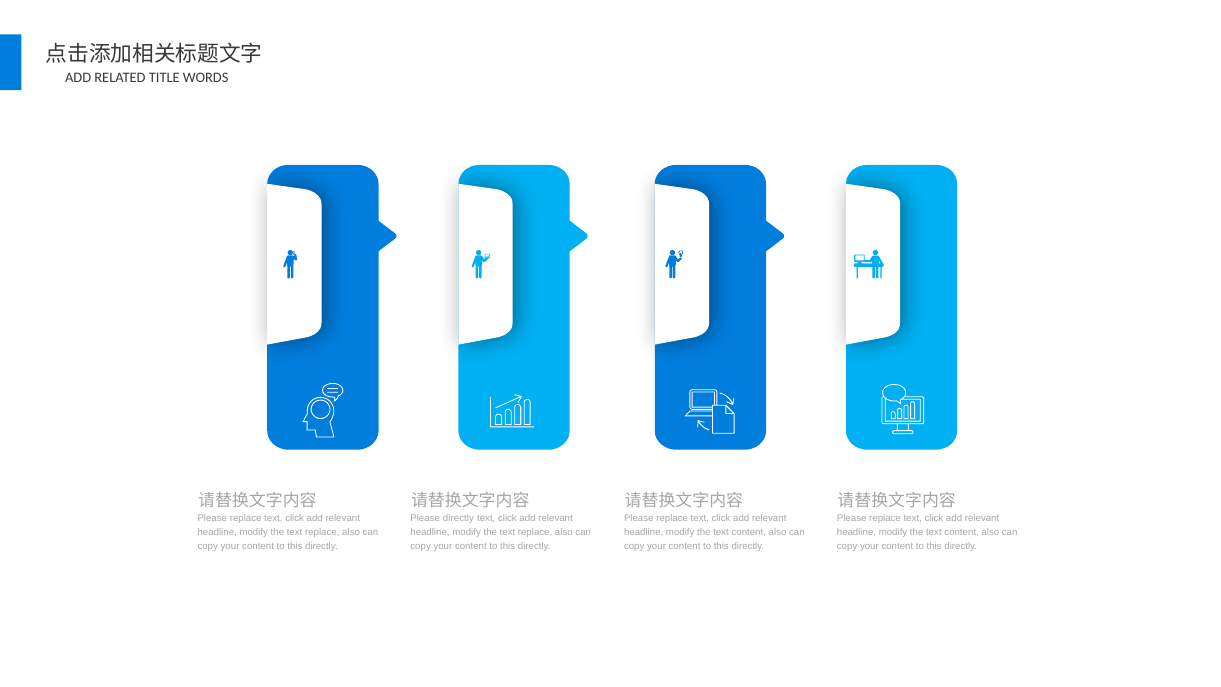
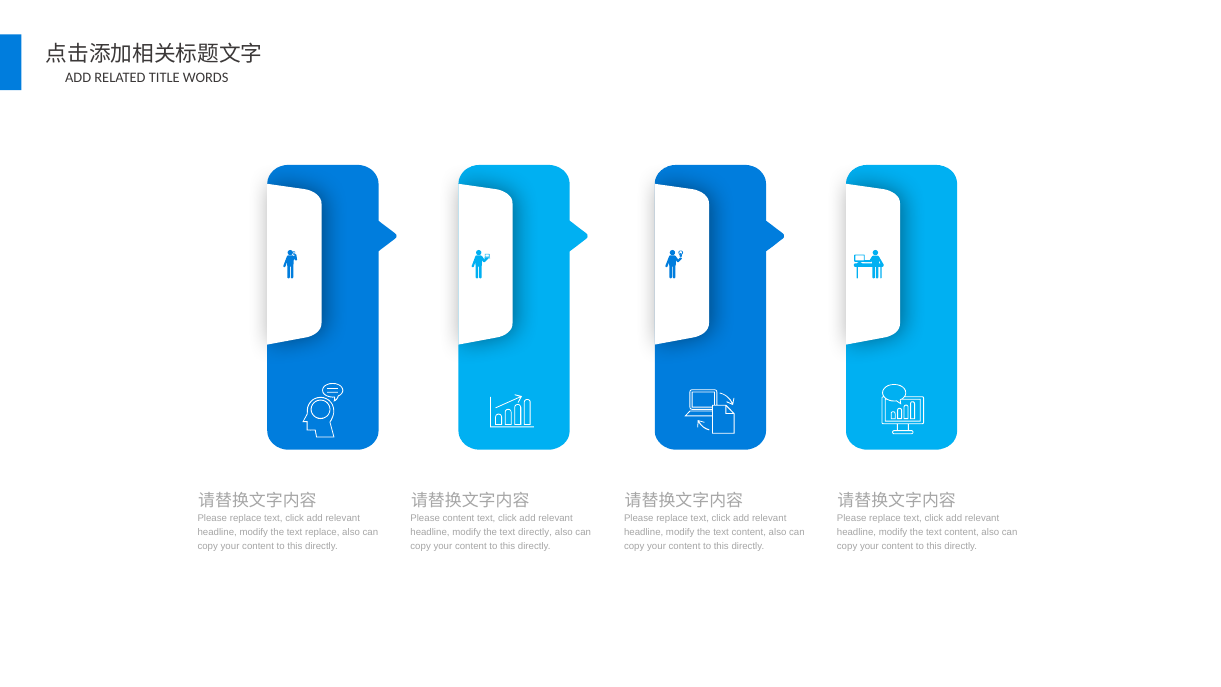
Please directly: directly -> content
replace at (535, 532): replace -> directly
